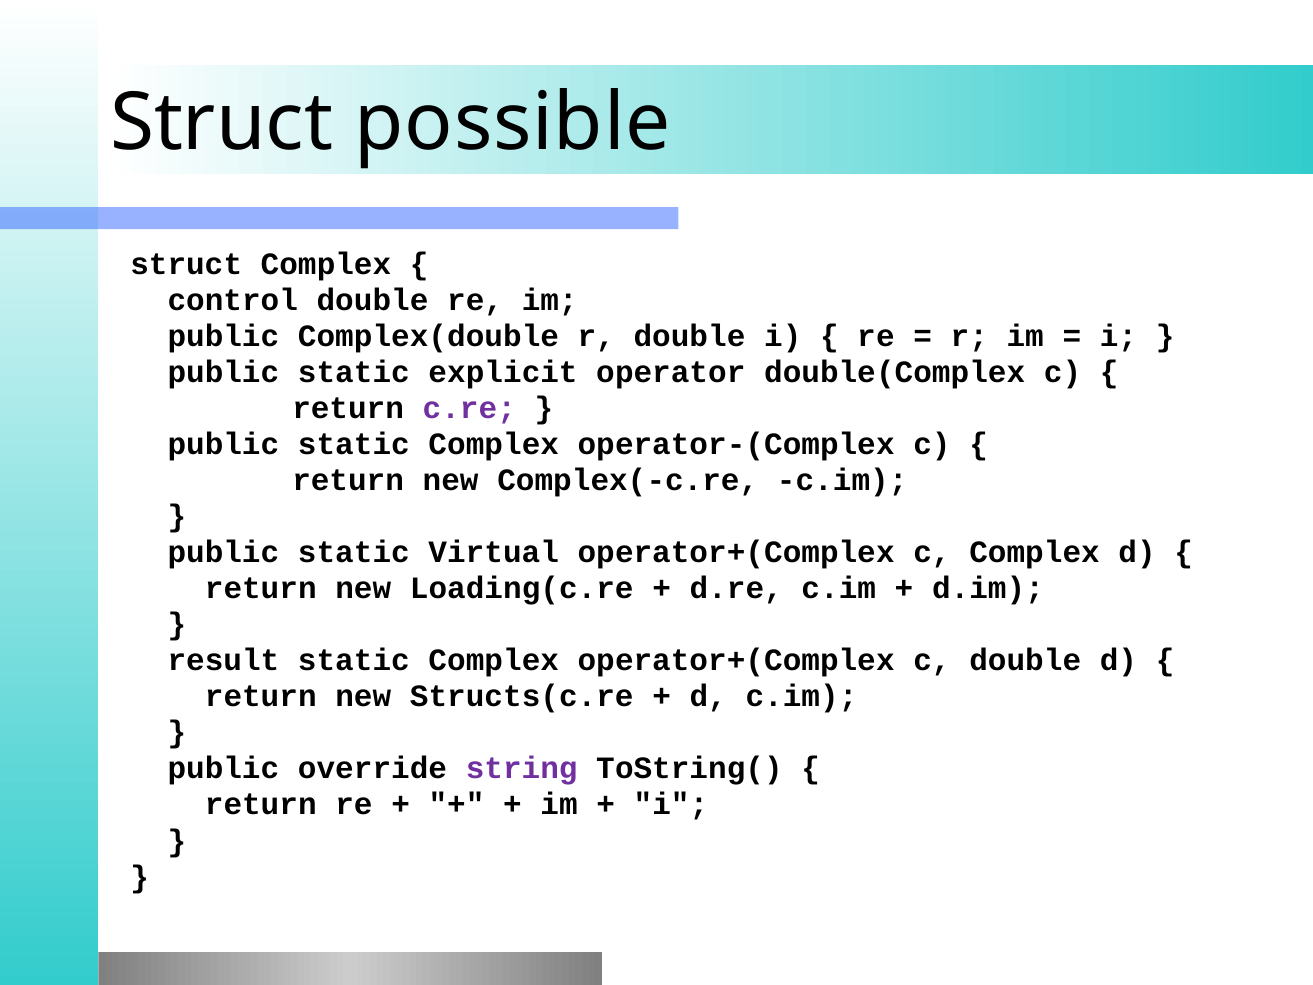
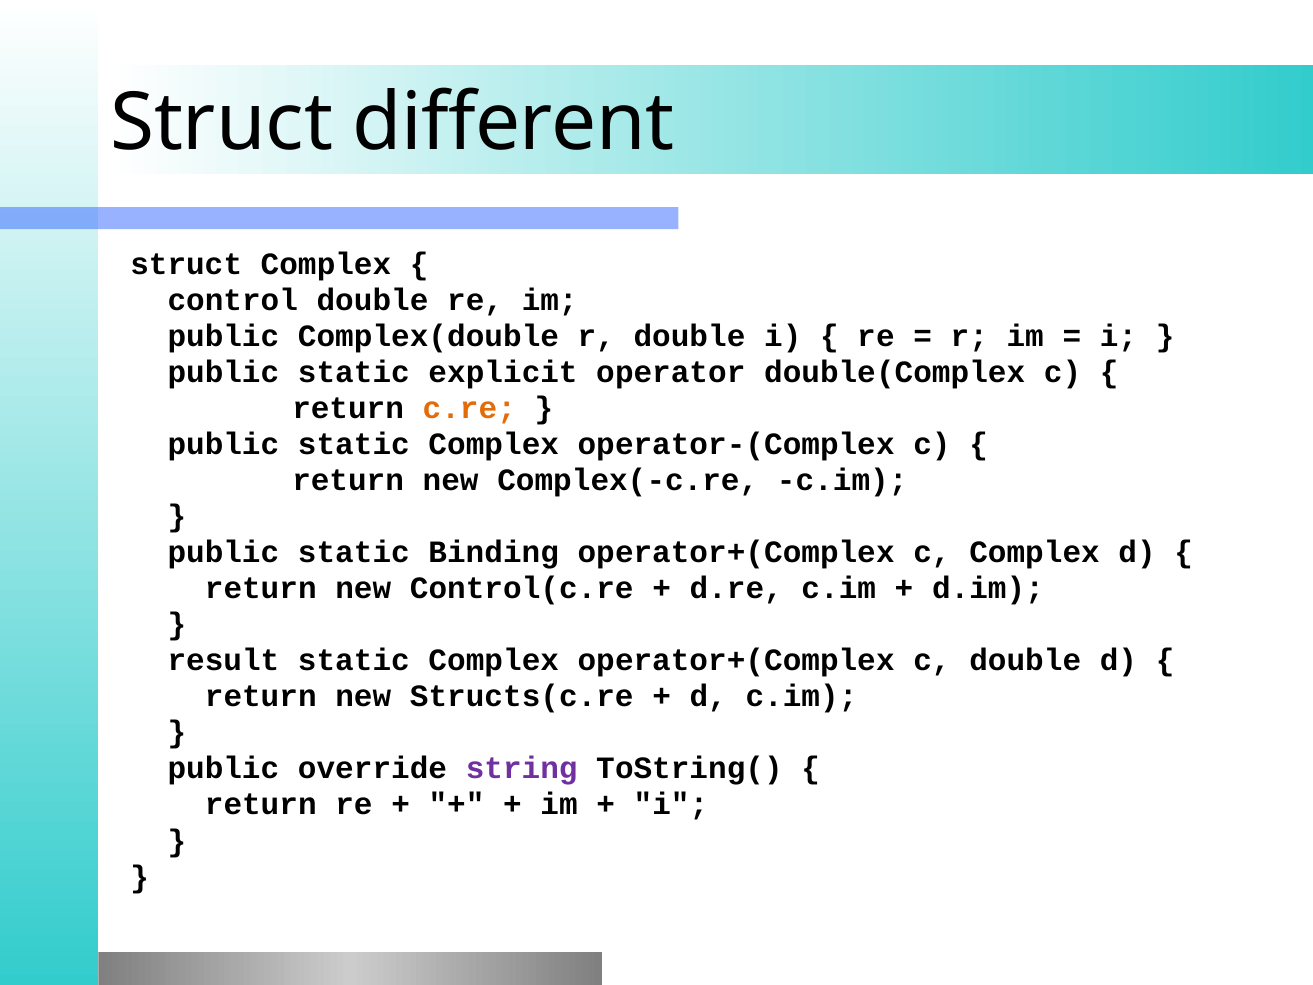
possible: possible -> different
c.re colour: purple -> orange
Virtual: Virtual -> Binding
Loading(c.re: Loading(c.re -> Control(c.re
